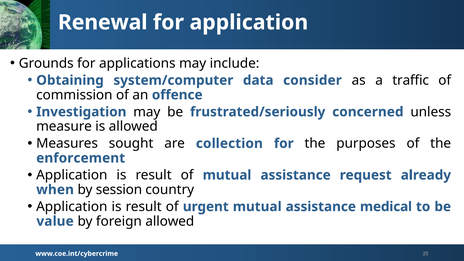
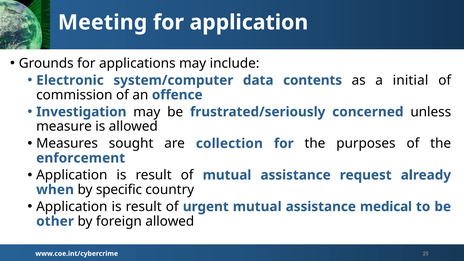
Renewal: Renewal -> Meeting
Obtaining: Obtaining -> Electronic
consider: consider -> contents
traffic: traffic -> initial
session: session -> specific
value: value -> other
